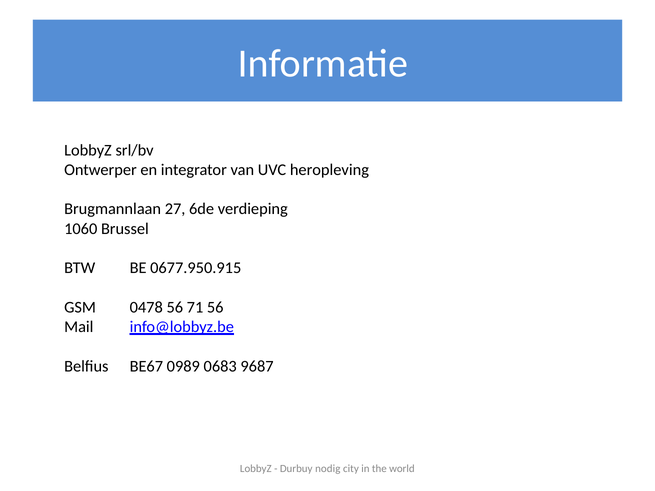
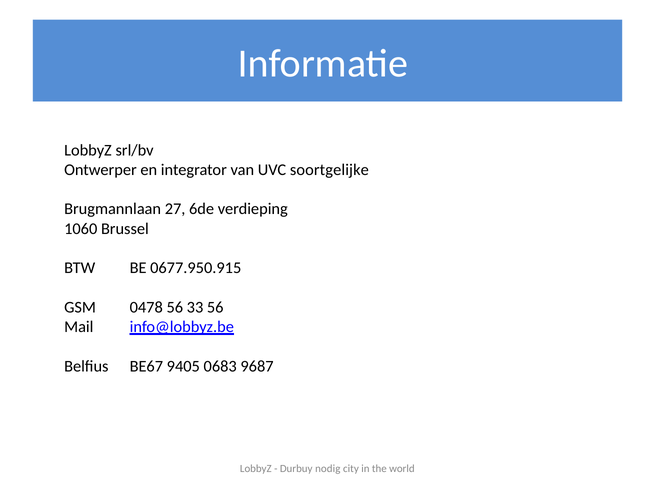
heropleving: heropleving -> soortgelijke
71: 71 -> 33
0989: 0989 -> 9405
